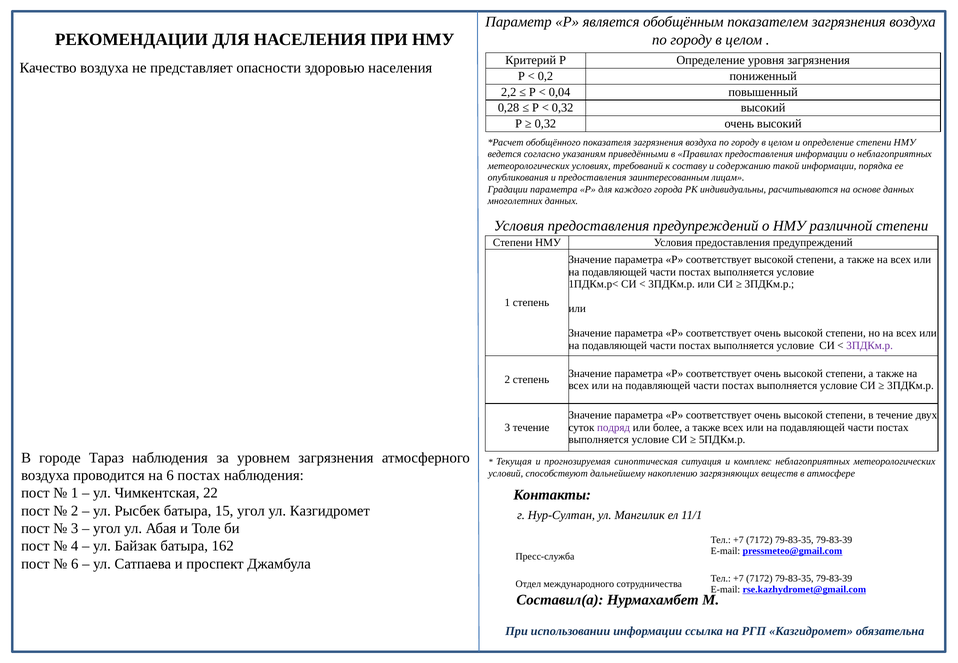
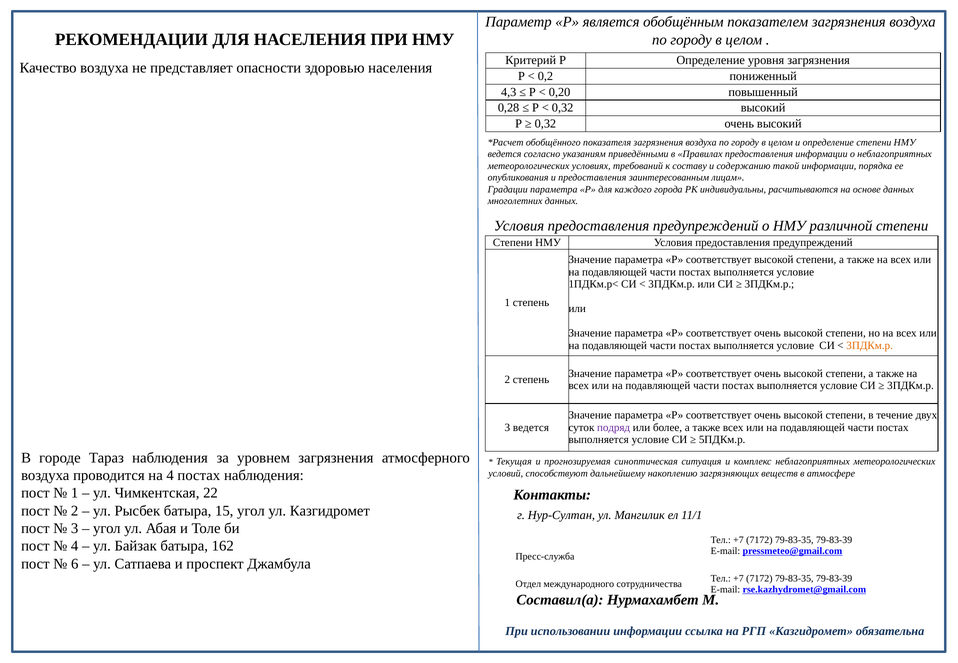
2,2: 2,2 -> 4,3
0,04: 0,04 -> 0,20
3ПДКм.р at (870, 346) colour: purple -> orange
3 течение: течение -> ведется
на 6: 6 -> 4
